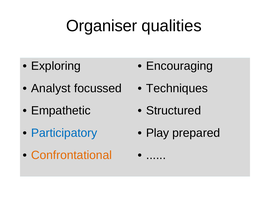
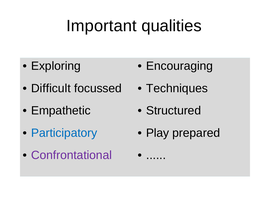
Organiser: Organiser -> Important
Analyst: Analyst -> Difficult
Confrontational colour: orange -> purple
